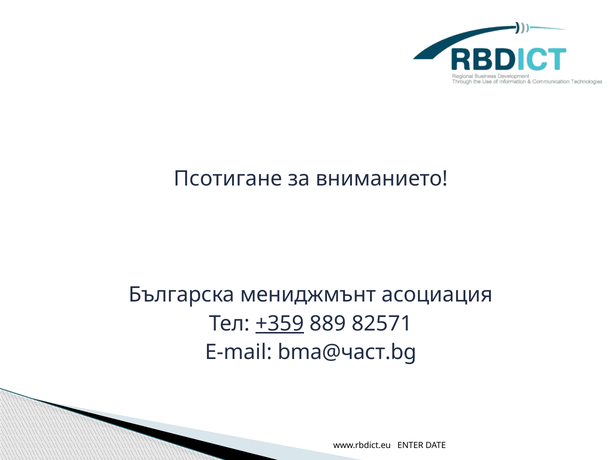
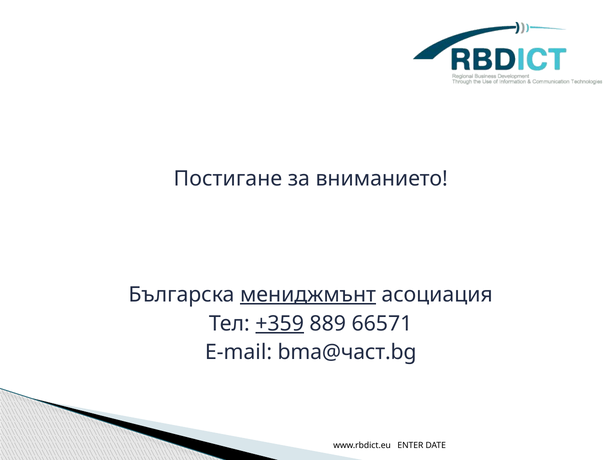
Псотигане: Псотигане -> Постигане
мениджмънт underline: none -> present
82571: 82571 -> 66571
